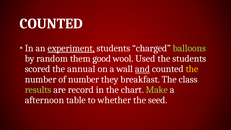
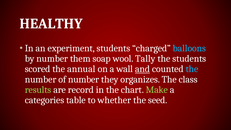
COUNTED at (51, 24): COUNTED -> HEALTHY
experiment underline: present -> none
balloons colour: light green -> light blue
by random: random -> number
good: good -> soap
Used: Used -> Tally
the at (192, 69) colour: yellow -> light blue
breakfast: breakfast -> organizes
afternoon: afternoon -> categories
